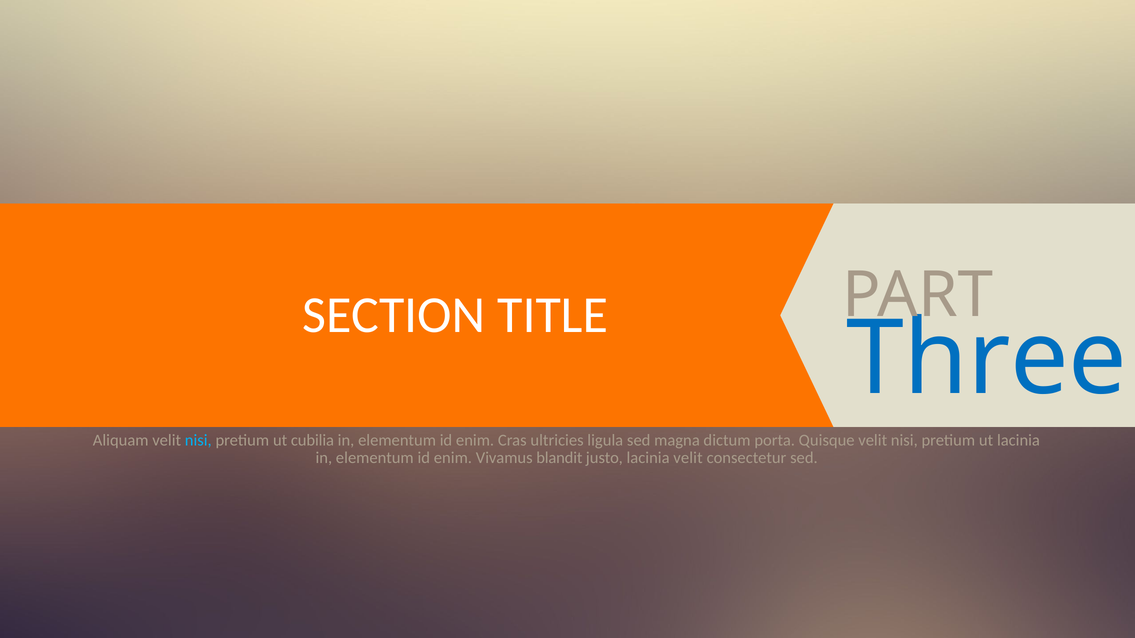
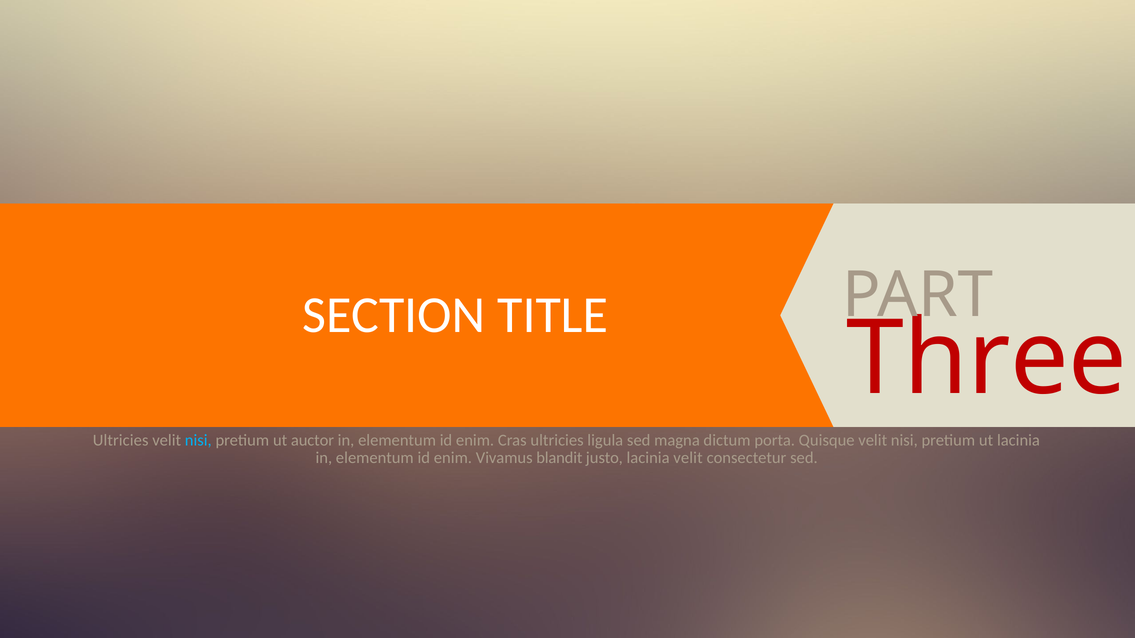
Three colour: blue -> red
Aliquam at (121, 440): Aliquam -> Ultricies
cubilia: cubilia -> auctor
